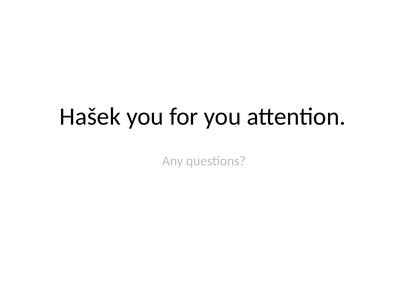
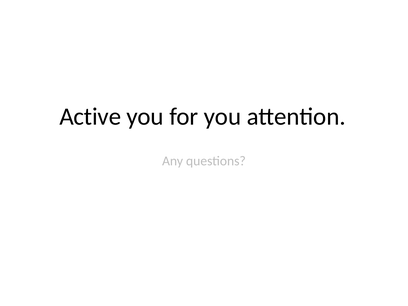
Hašek: Hašek -> Active
